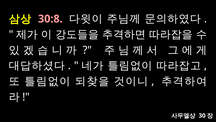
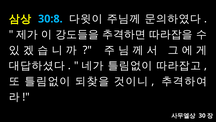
30:8 colour: pink -> light blue
